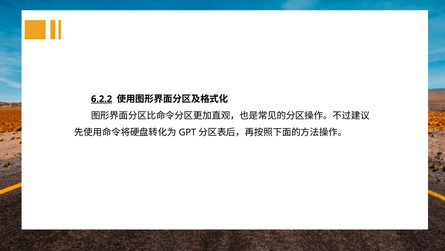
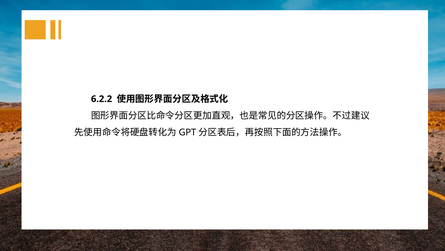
6.2.2 underline: present -> none
